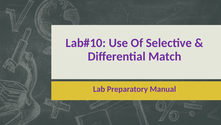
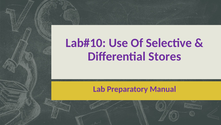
Match: Match -> Stores
